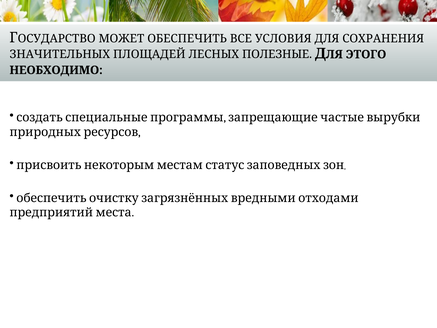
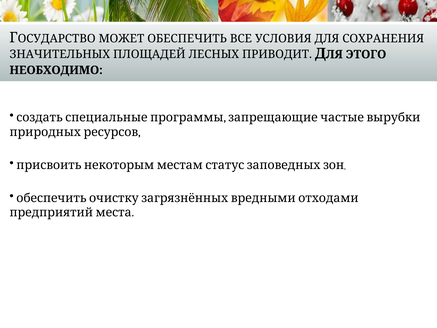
ПОЛЕЗНЫЕ: ПОЛЕЗНЫЕ -> ПРИВОДИТ
